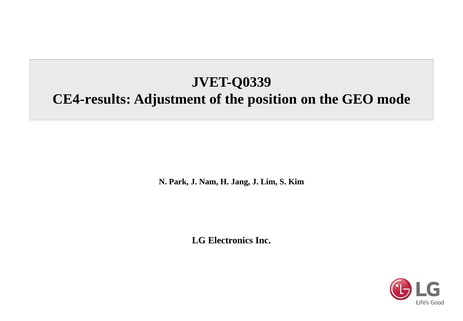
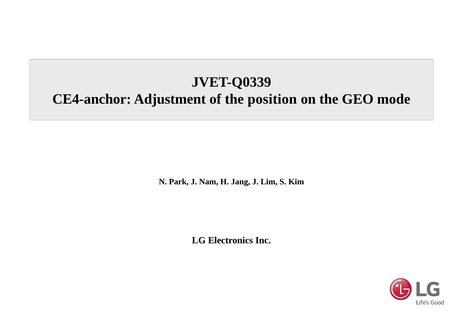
CE4-results: CE4-results -> CE4-anchor
